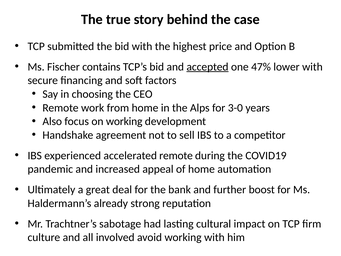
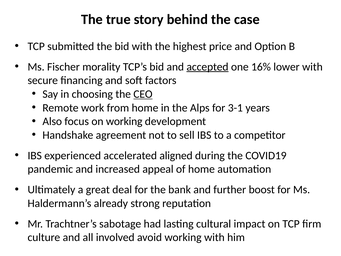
contains: contains -> morality
47%: 47% -> 16%
CEO underline: none -> present
3-0: 3-0 -> 3-1
accelerated remote: remote -> aligned
